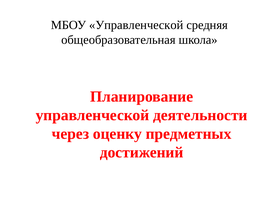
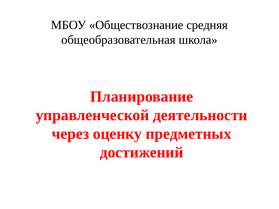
МБОУ Управленческой: Управленческой -> Обществознание
